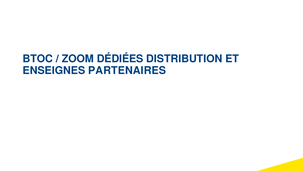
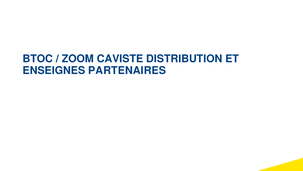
DÉDIÉES: DÉDIÉES -> CAVISTE
